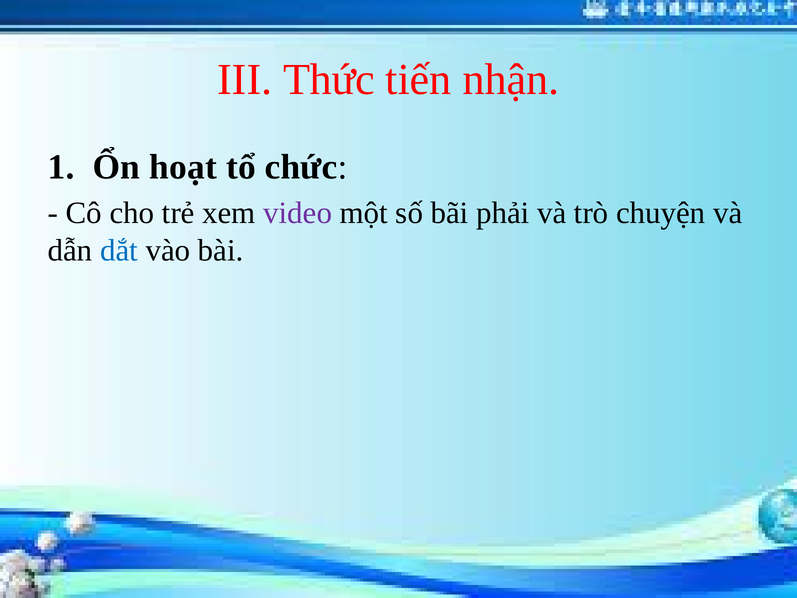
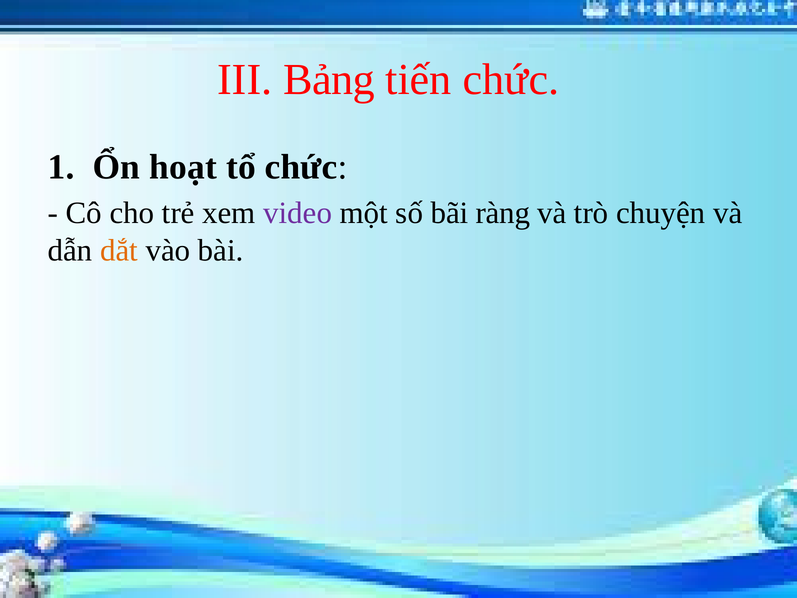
Thức: Thức -> Bảng
tiến nhận: nhận -> chức
phải: phải -> ràng
dắt colour: blue -> orange
